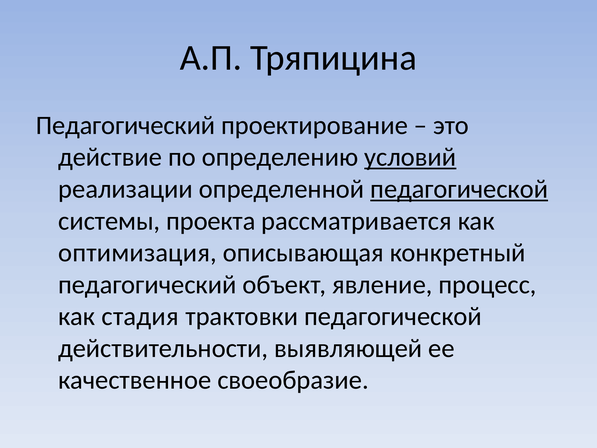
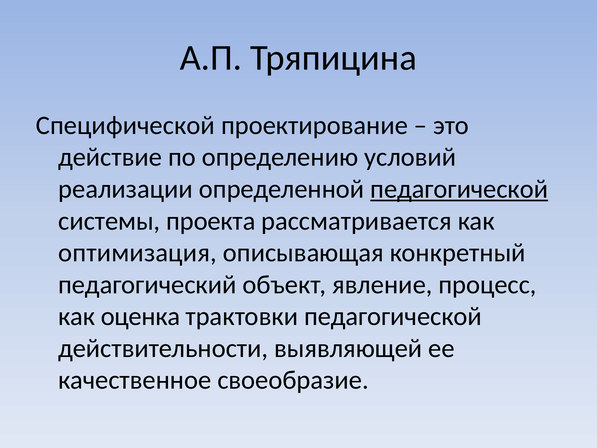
Педагогический at (126, 125): Педагогический -> Специфической
условий underline: present -> none
стадия: стадия -> оценка
